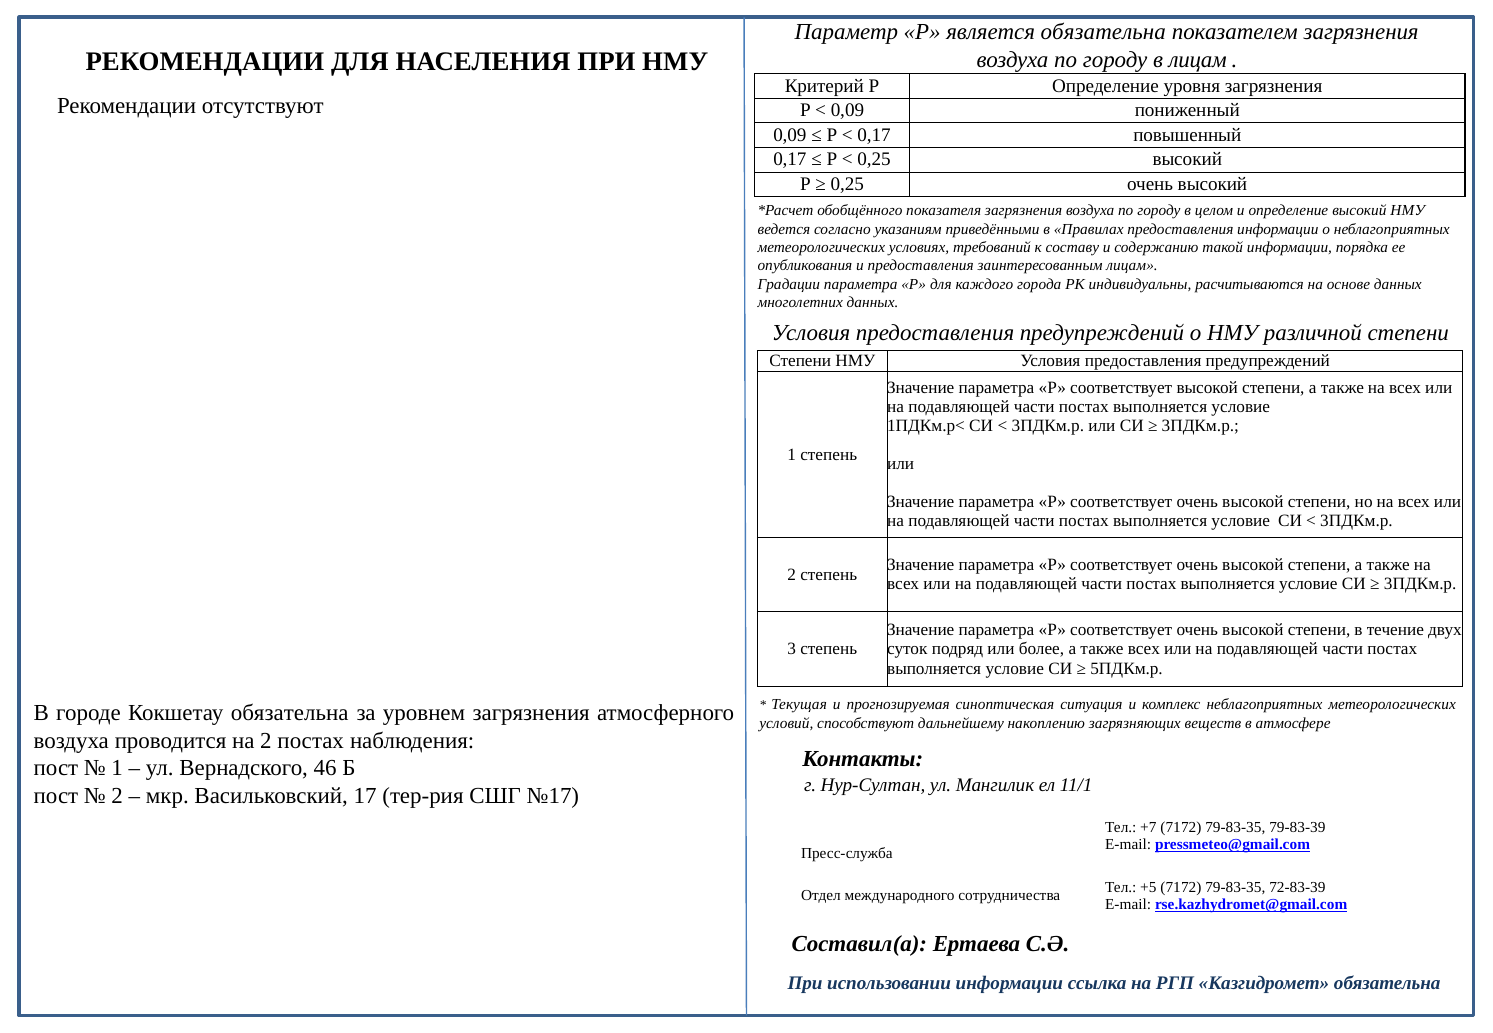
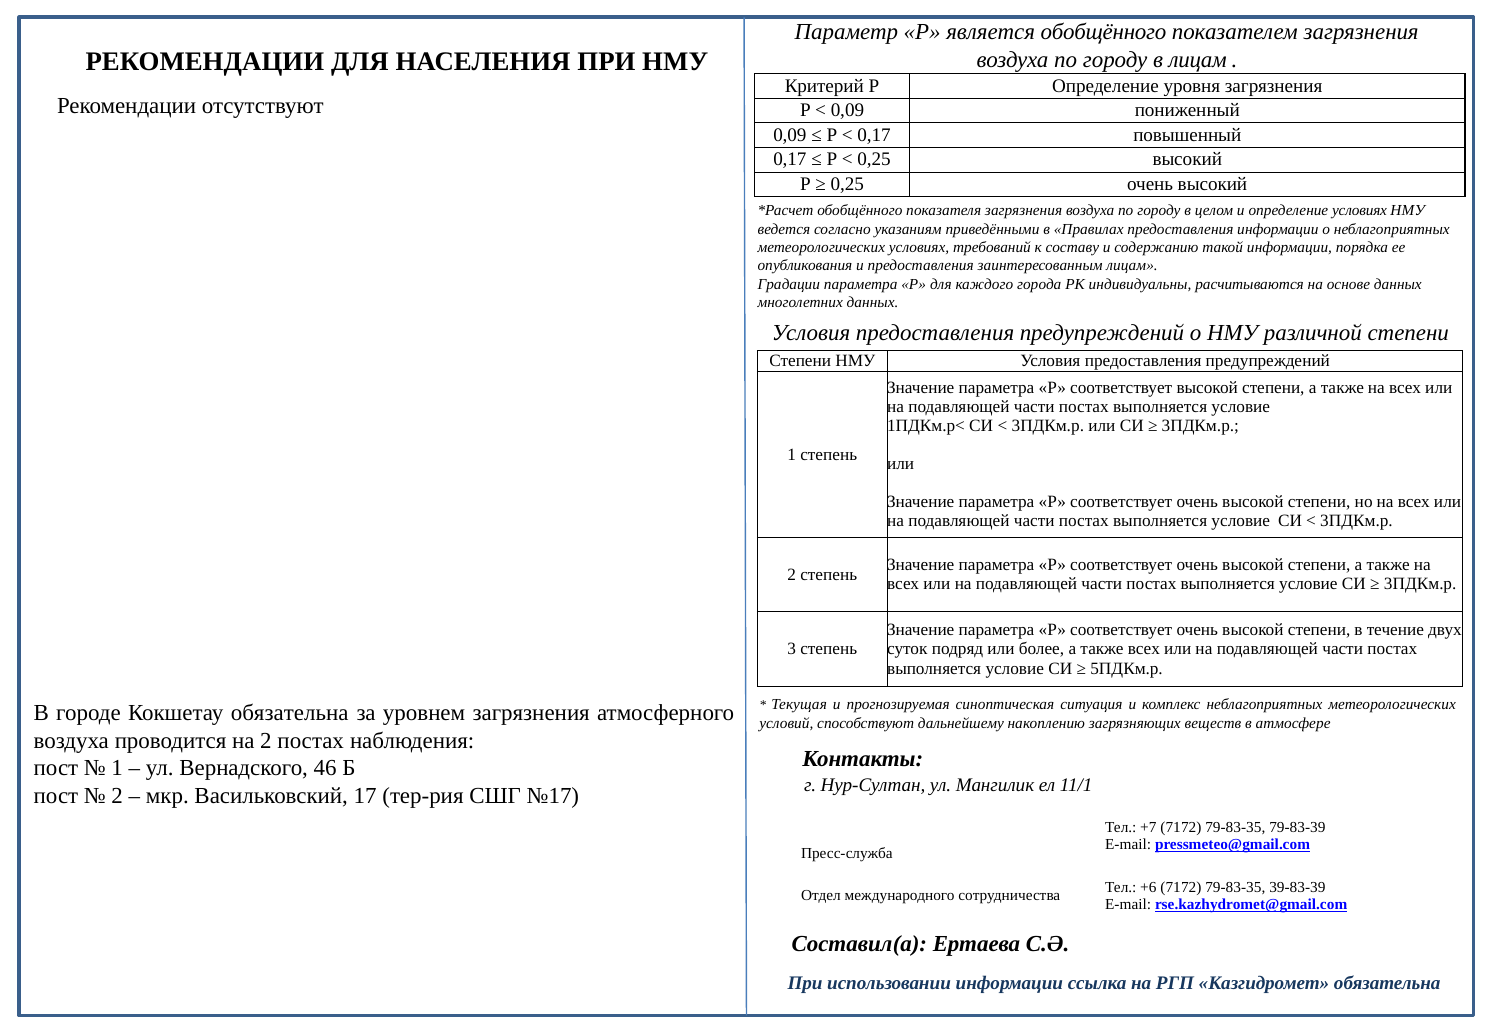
является обязательна: обязательна -> обобщённого
определение высокий: высокий -> условиях
+5: +5 -> +6
72-83-39: 72-83-39 -> 39-83-39
